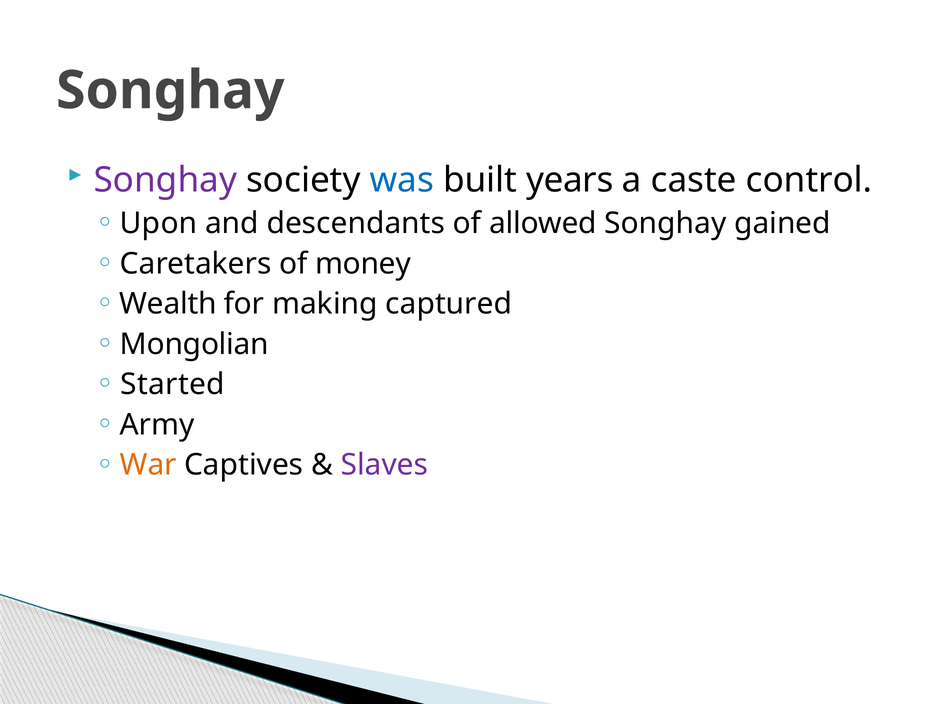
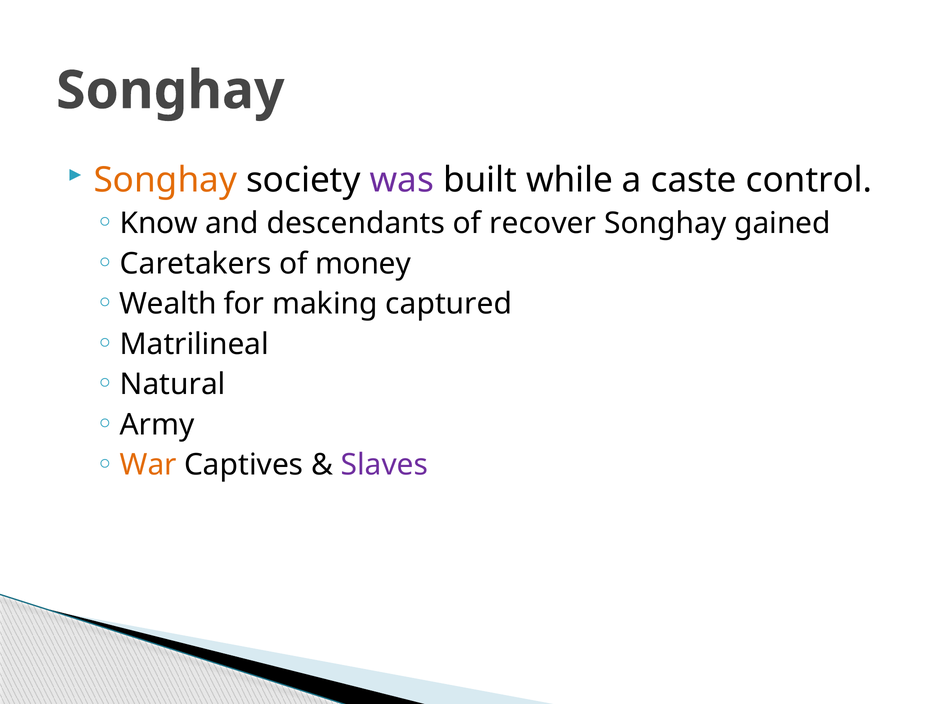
Songhay at (165, 180) colour: purple -> orange
was colour: blue -> purple
years: years -> while
Upon: Upon -> Know
allowed: allowed -> recover
Mongolian: Mongolian -> Matrilineal
Started: Started -> Natural
